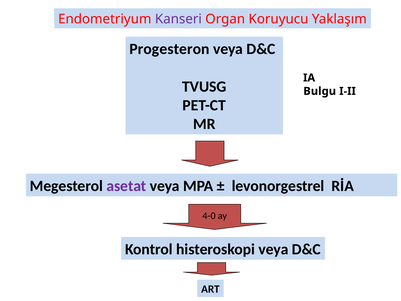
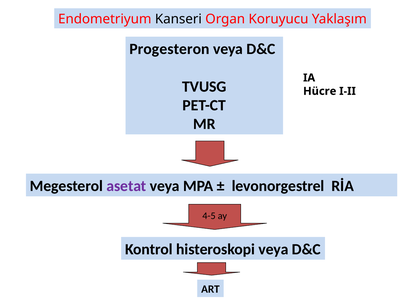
Kanseri colour: purple -> black
Bulgu: Bulgu -> Hücre
4-0: 4-0 -> 4-5
